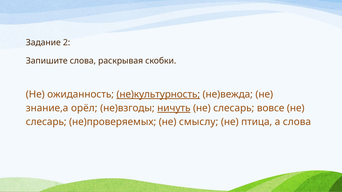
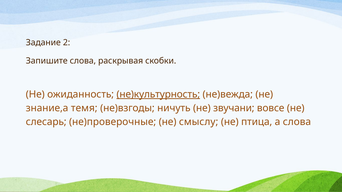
орёл: орёл -> темя
ничуть underline: present -> none
слесарь at (234, 108): слесарь -> звучани
не)проверяемых: не)проверяемых -> не)проверочные
